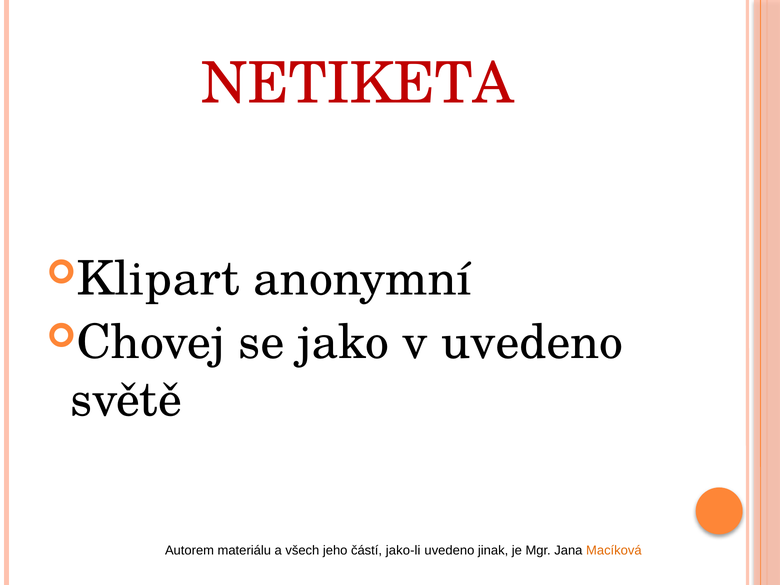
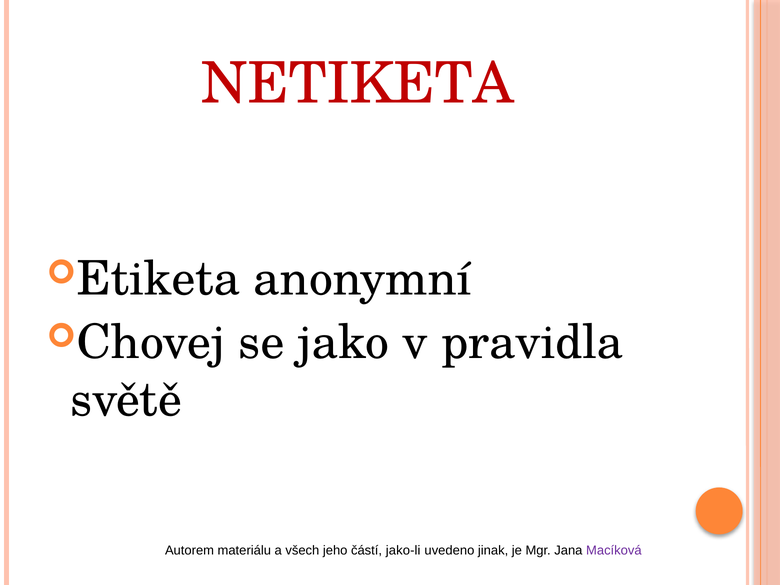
Klipart: Klipart -> Etiketa
v uvedeno: uvedeno -> pravidla
Macíková colour: orange -> purple
